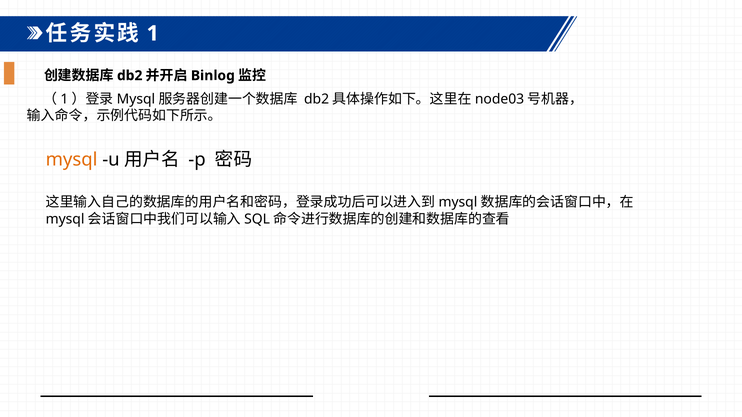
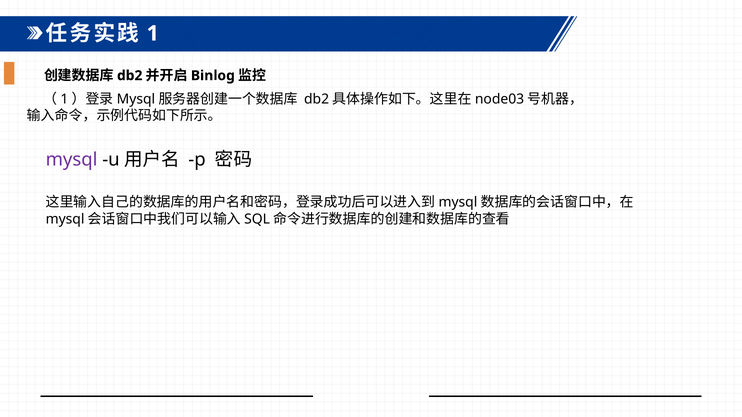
mysql colour: orange -> purple
